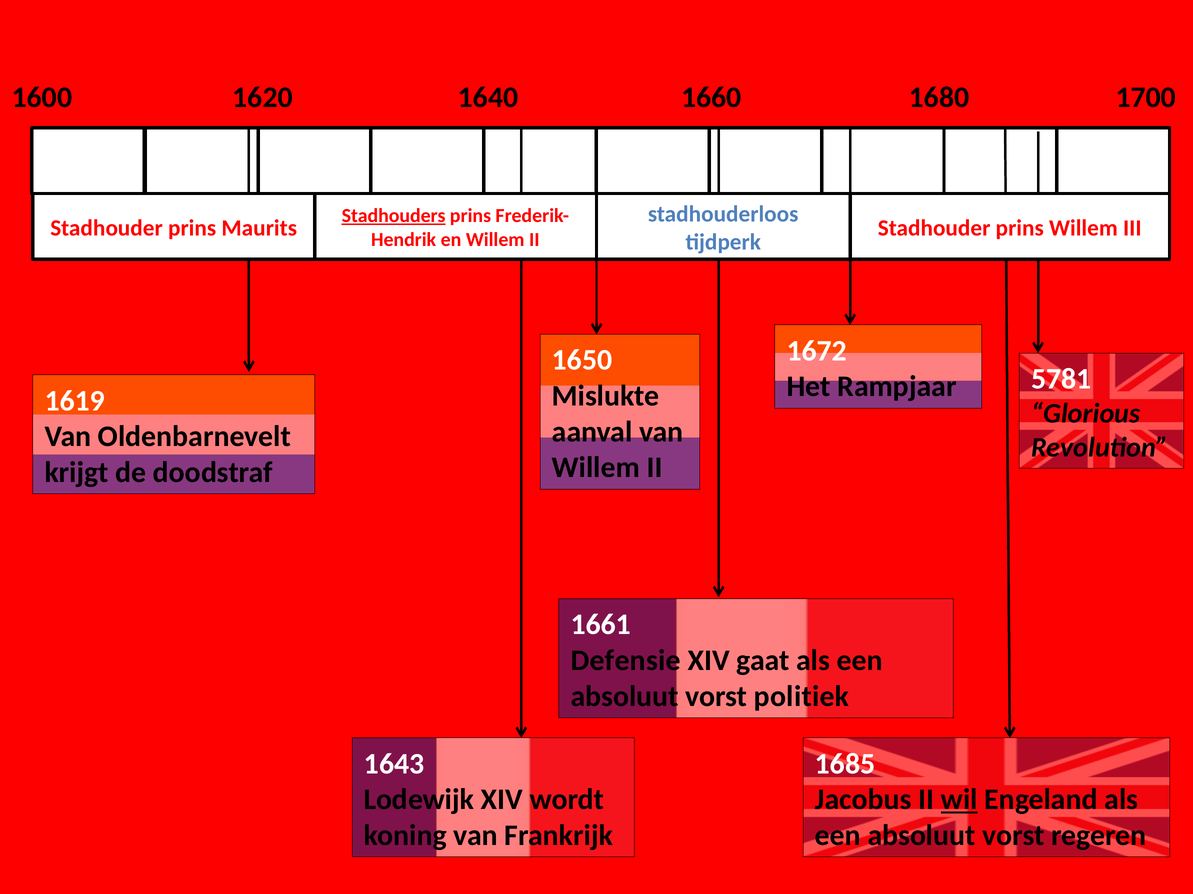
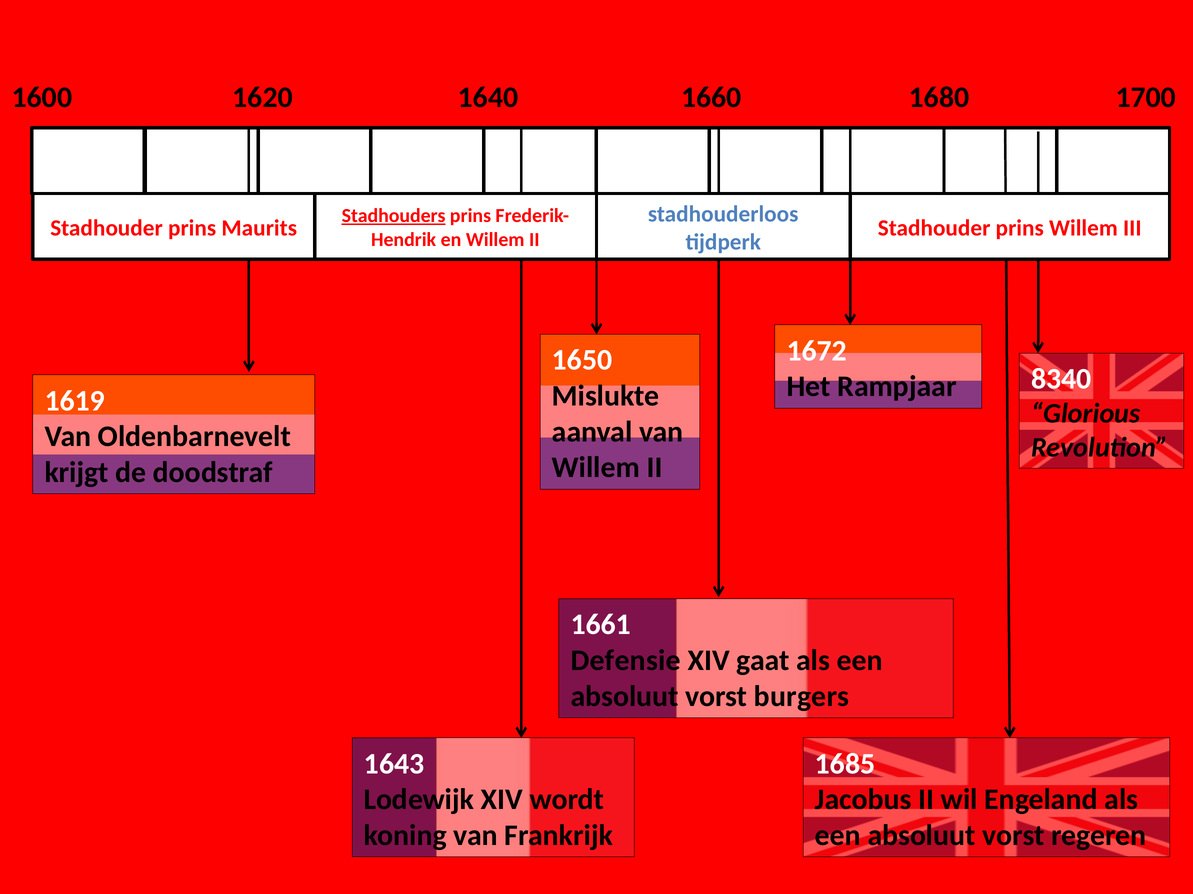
5781: 5781 -> 8340
politiek: politiek -> burgers
wil underline: present -> none
